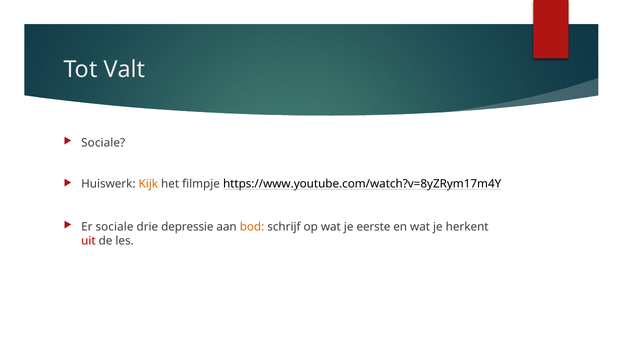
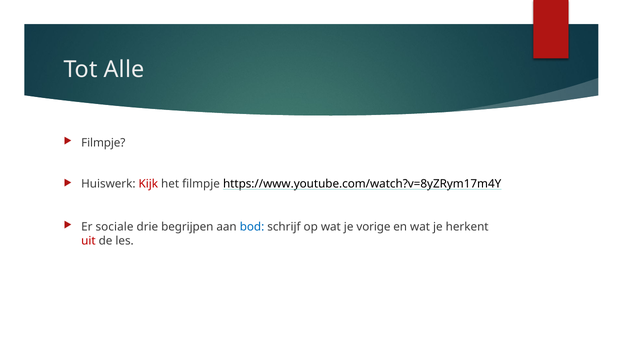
Valt: Valt -> Alle
Sociale at (103, 143): Sociale -> Filmpje
Kijk colour: orange -> red
depressie: depressie -> begrijpen
bod colour: orange -> blue
eerste: eerste -> vorige
